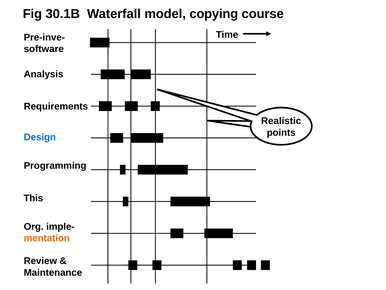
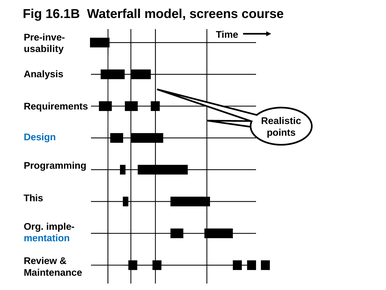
30.1B: 30.1B -> 16.1B
copying: copying -> screens
software: software -> usability
mentation colour: orange -> blue
